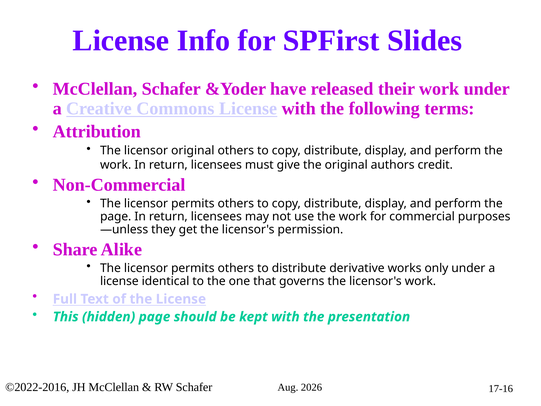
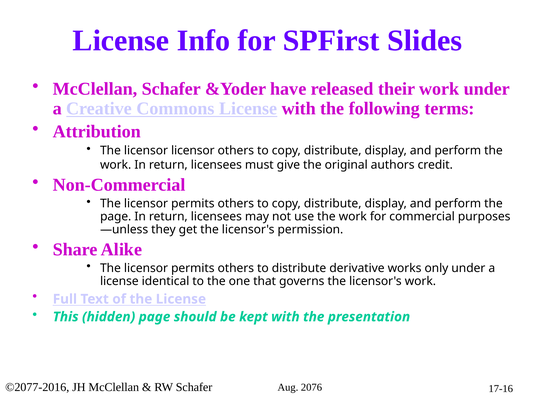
licensor original: original -> licensor
©2022-2016: ©2022-2016 -> ©2077-2016
2026: 2026 -> 2076
